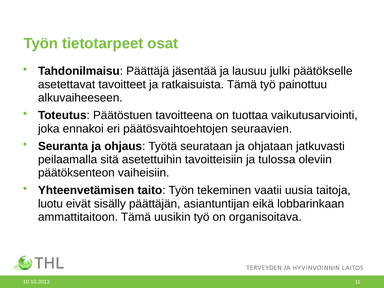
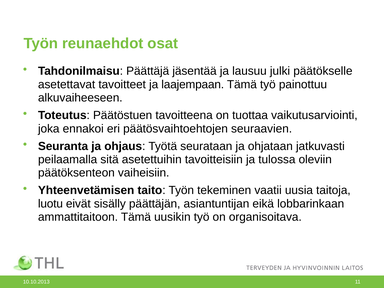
tietotarpeet: tietotarpeet -> reunaehdot
ratkaisuista: ratkaisuista -> laajempaan
